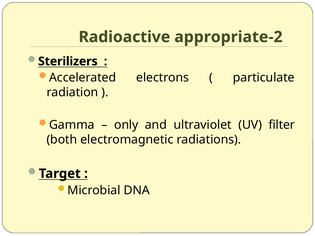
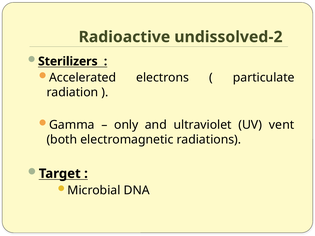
appropriate: appropriate -> undissolved
filter: filter -> vent
